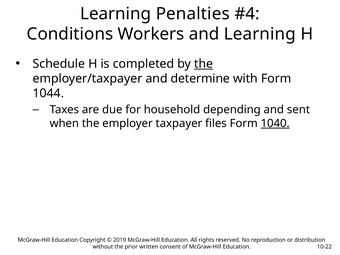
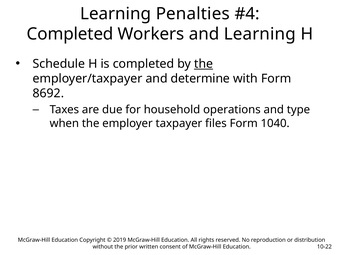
Conditions at (70, 34): Conditions -> Completed
1044: 1044 -> 8692
depending: depending -> operations
sent: sent -> type
1040 underline: present -> none
